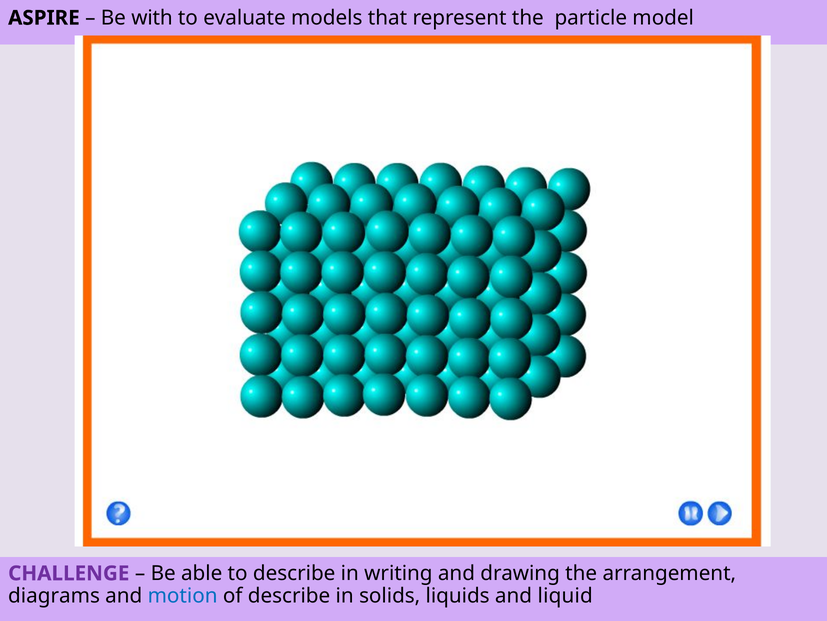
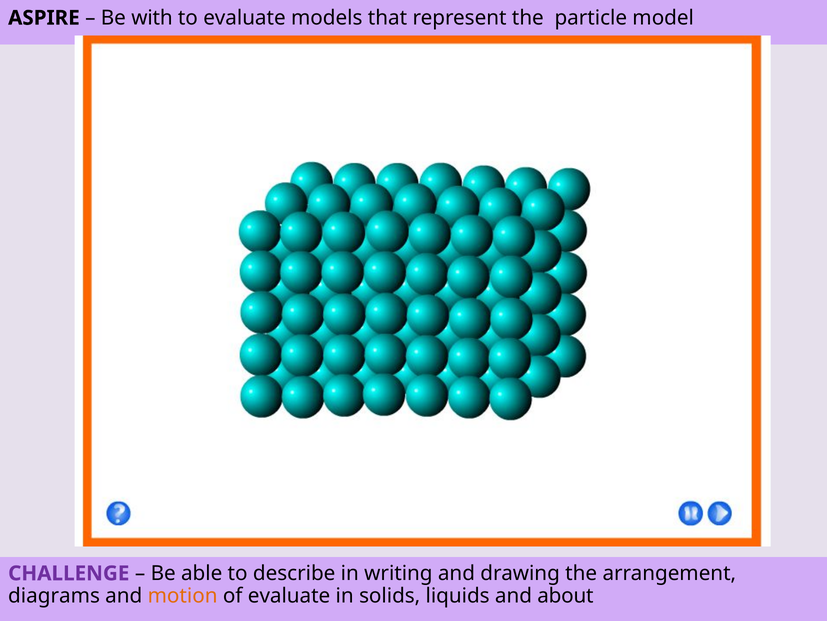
motion colour: blue -> orange
of describe: describe -> evaluate
liquid: liquid -> about
